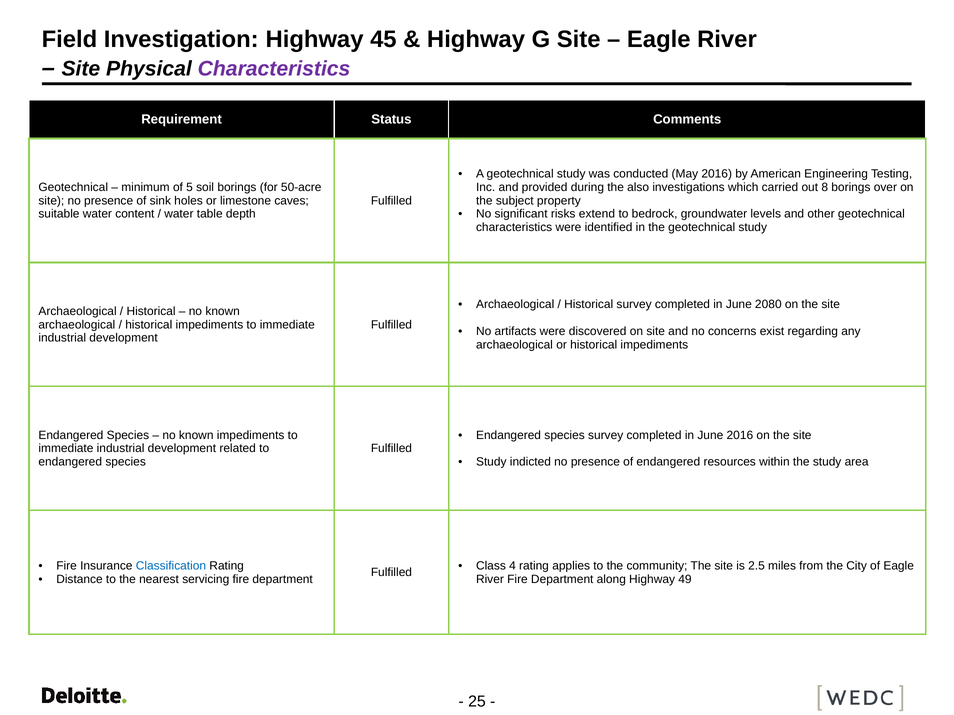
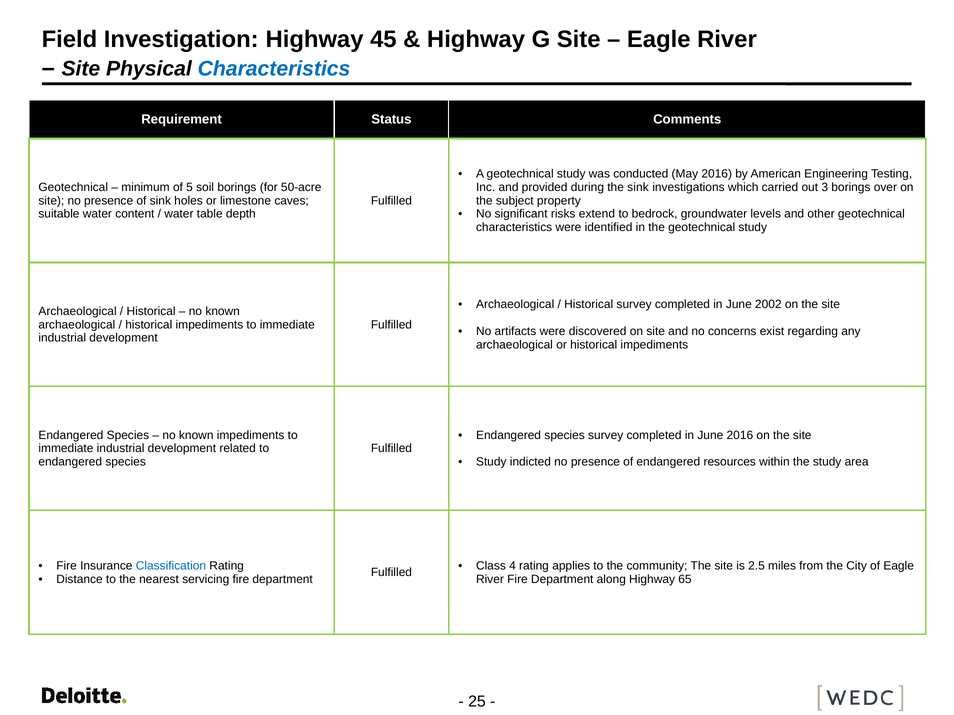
Characteristics at (274, 69) colour: purple -> blue
the also: also -> sink
8: 8 -> 3
2080: 2080 -> 2002
49: 49 -> 65
